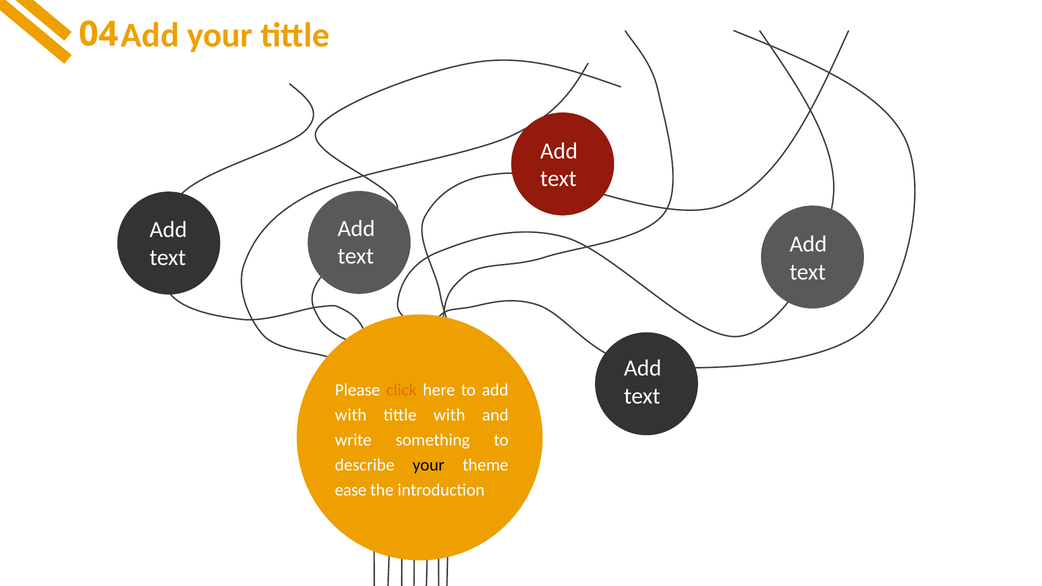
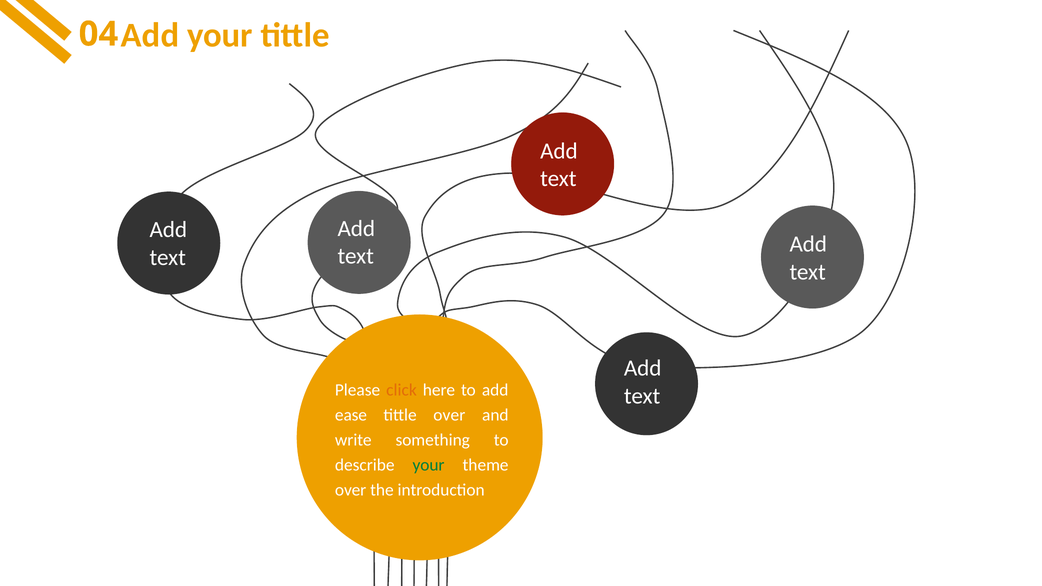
with at (351, 415): with -> ease
tittle with: with -> over
your at (429, 465) colour: black -> green
ease at (351, 490): ease -> over
